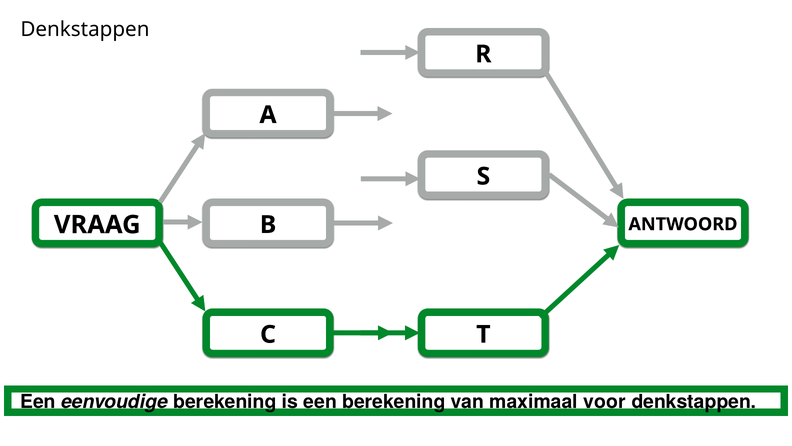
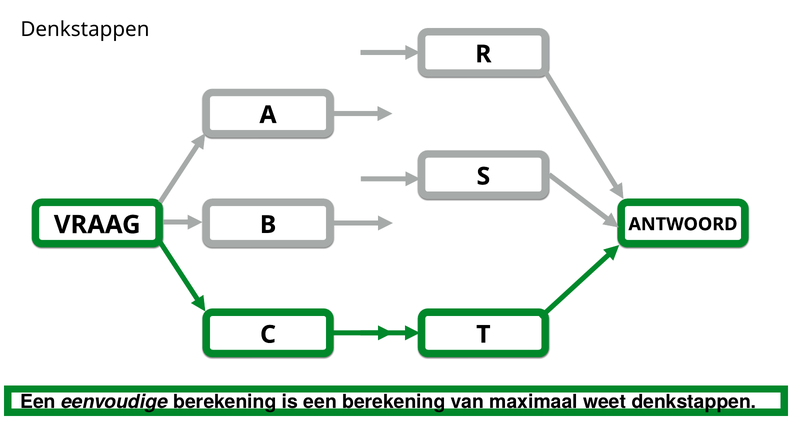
voor: voor -> weet
